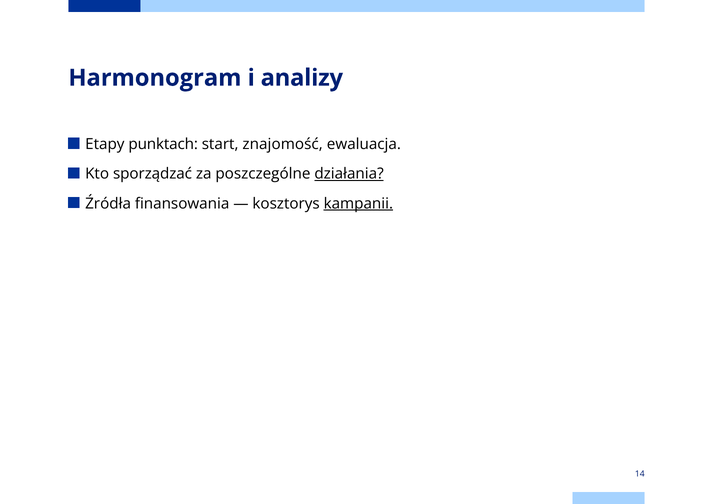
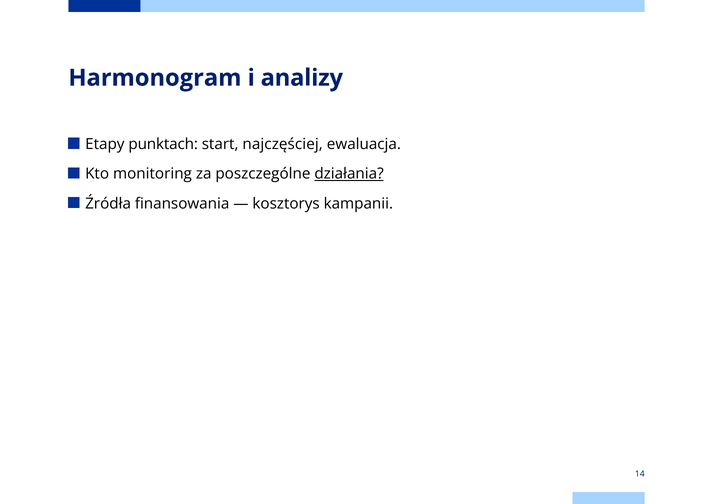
znajomość: znajomość -> najczęściej
sporządzać: sporządzać -> monitoring
kampanii underline: present -> none
